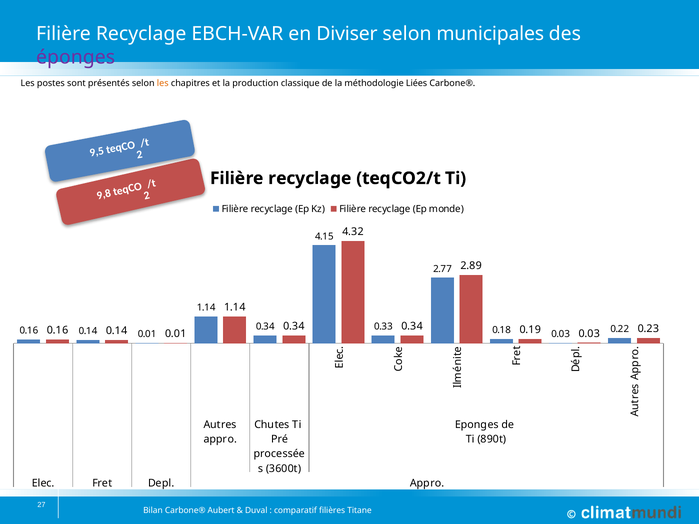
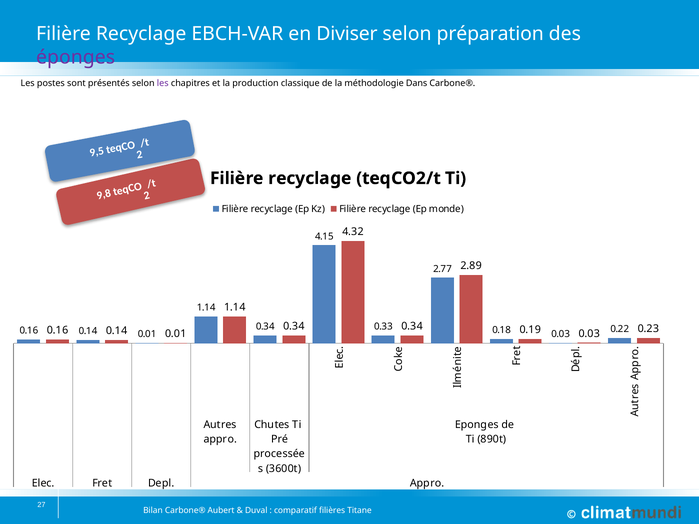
municipales: municipales -> préparation
les at (163, 84) colour: orange -> purple
Liées: Liées -> Dans
